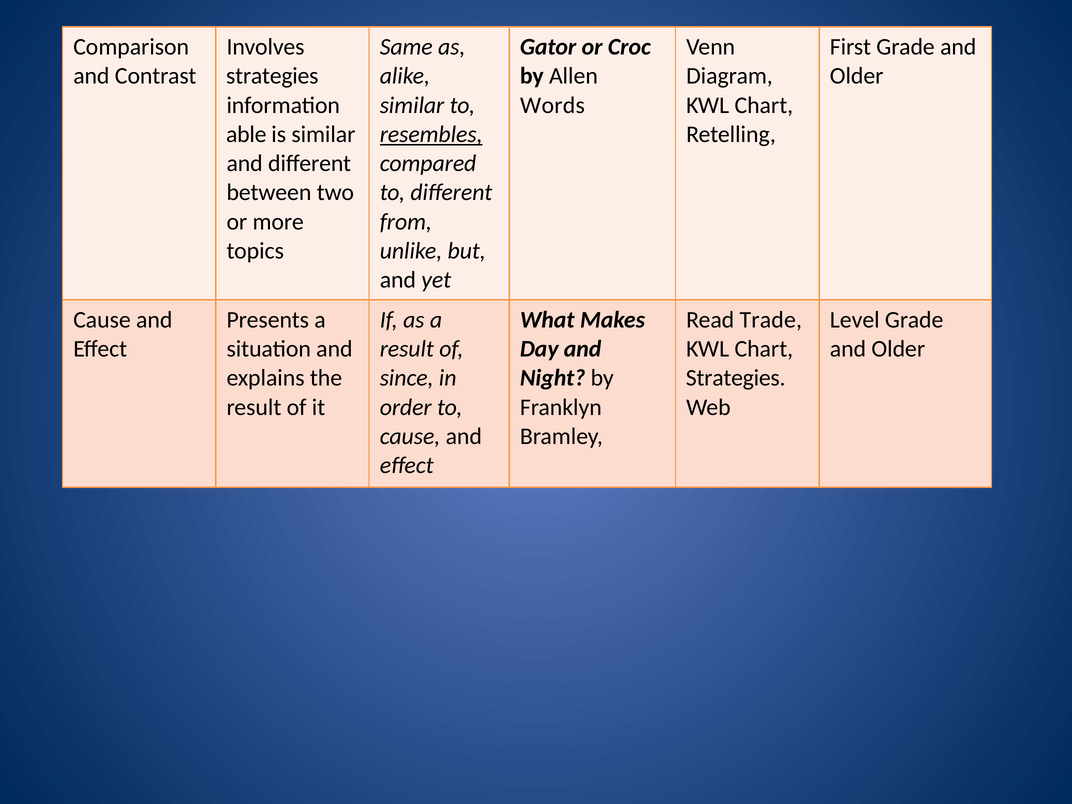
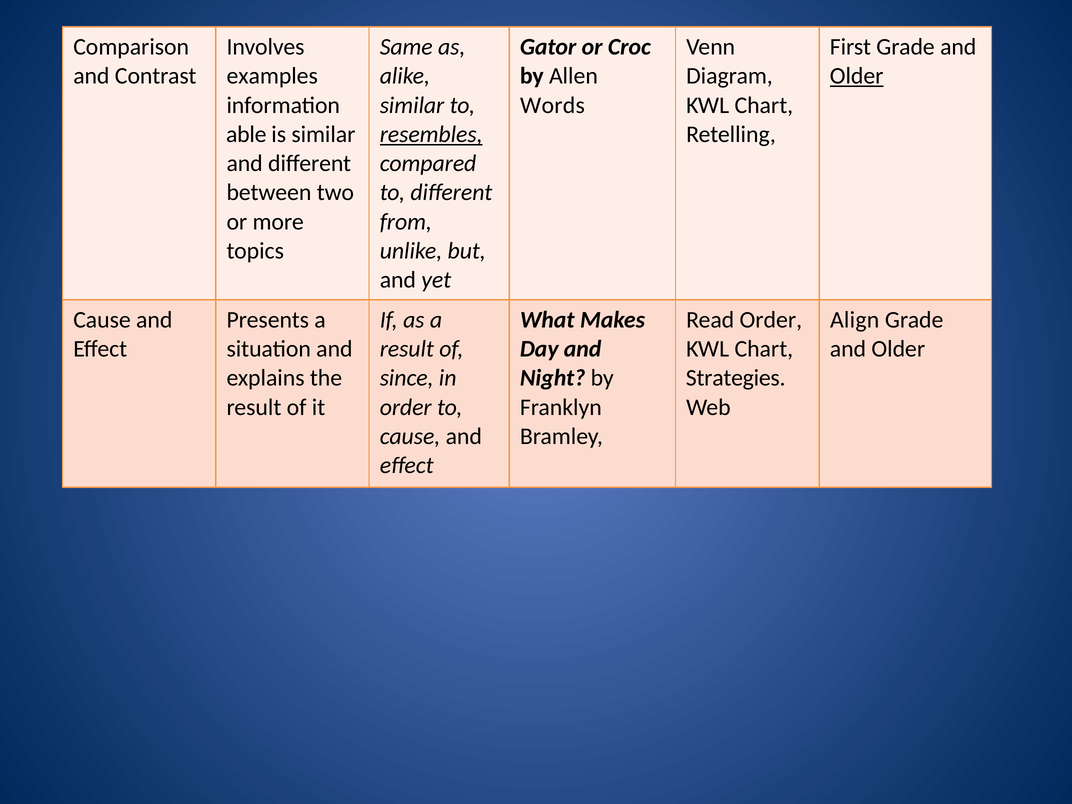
strategies at (272, 76): strategies -> examples
Older at (857, 76) underline: none -> present
Read Trade: Trade -> Order
Level: Level -> Align
